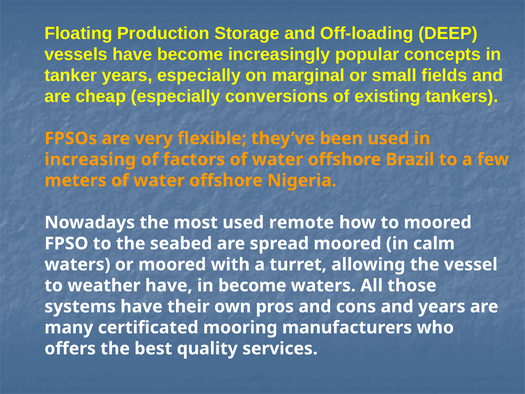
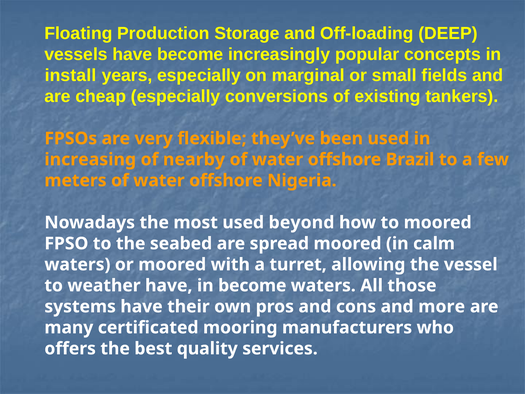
tanker: tanker -> install
factors: factors -> nearby
remote: remote -> beyond
and years: years -> more
